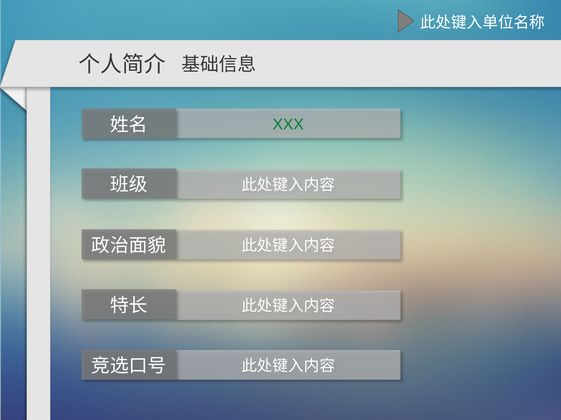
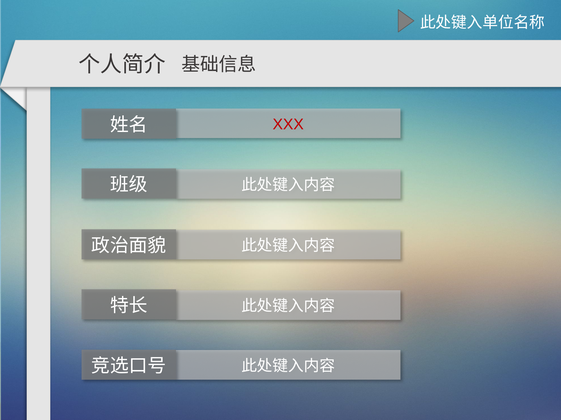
XXX colour: green -> red
